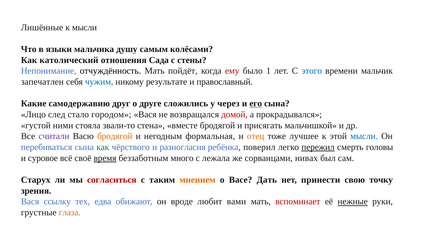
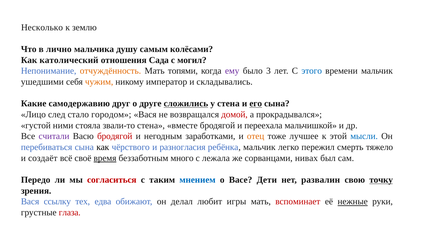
Лишённые: Лишённые -> Несколько
к мысли: мысли -> землю
языки: языки -> лично
стены: стены -> могил
отчуждённость colour: black -> orange
пойдёт: пойдёт -> топями
ему colour: red -> purple
1: 1 -> 3
запечатлен: запечатлен -> ушедшими
чужим colour: blue -> orange
результате: результате -> император
православный: православный -> складывались
сложились underline: none -> present
у через: через -> стена
присягать: присягать -> переехала
бродягой at (115, 136) colour: orange -> red
формальная: формальная -> заработками
как at (103, 147) colour: green -> black
ребёнка поверил: поверил -> мальчик
пережил underline: present -> none
головы: головы -> тяжело
суровое: суровое -> создаёт
Старух: Старух -> Передо
мнением colour: orange -> blue
Дать: Дать -> Дети
принести: принести -> развалин
точку underline: none -> present
вроде: вроде -> делал
вами: вами -> игры
глаза colour: orange -> red
